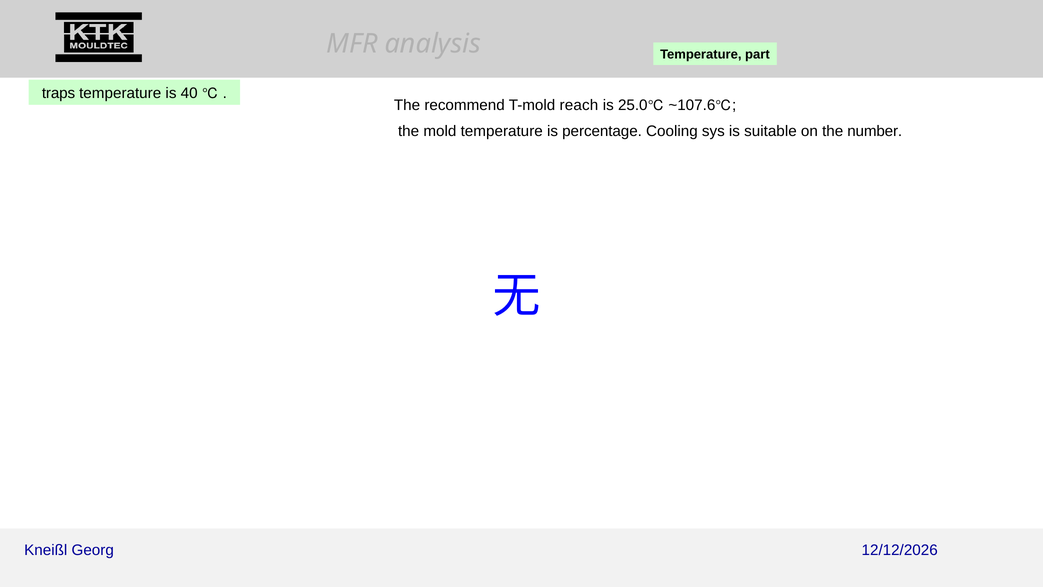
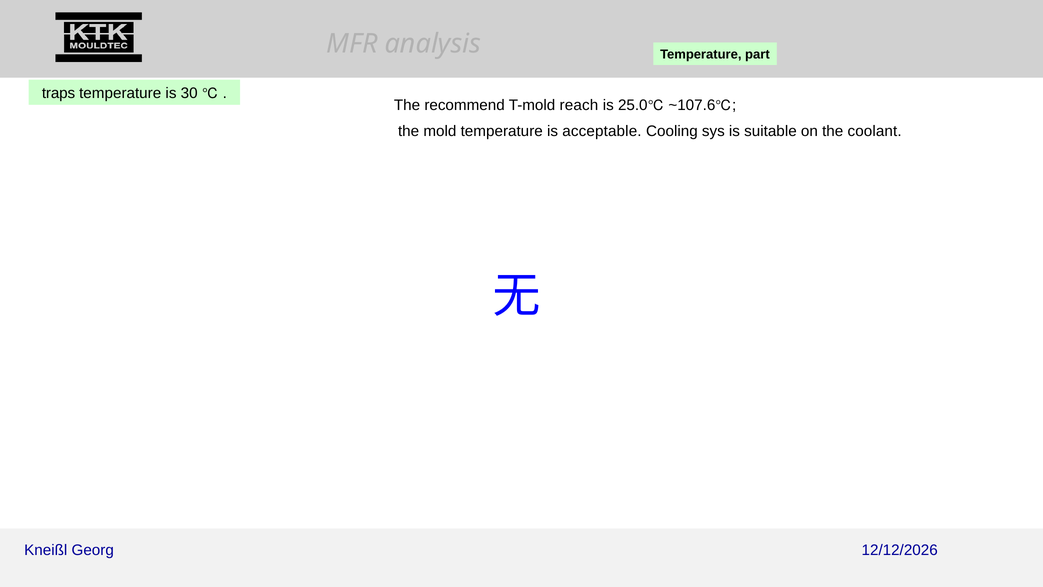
40: 40 -> 30
percentage: percentage -> acceptable
number: number -> coolant
